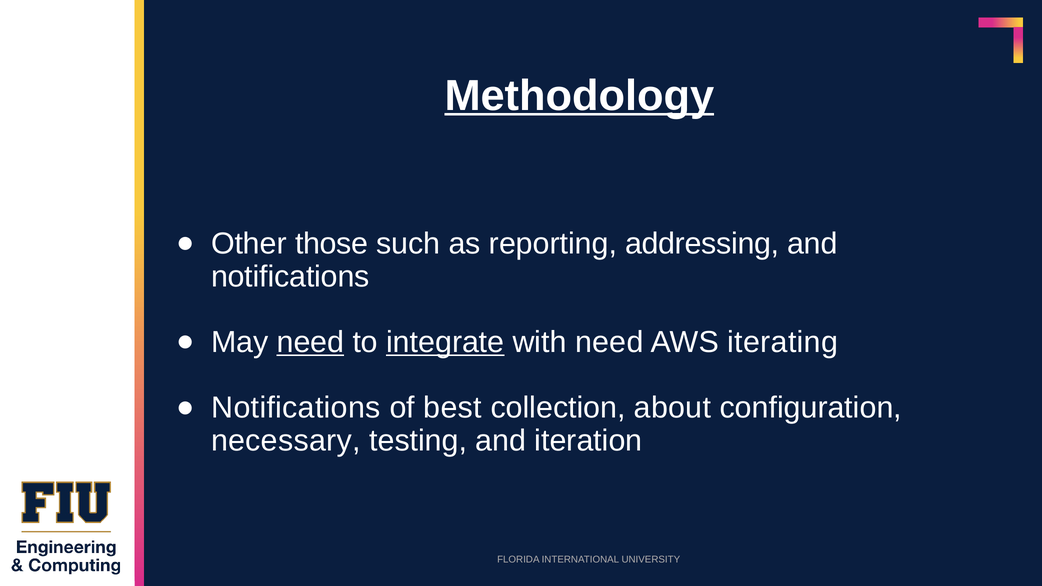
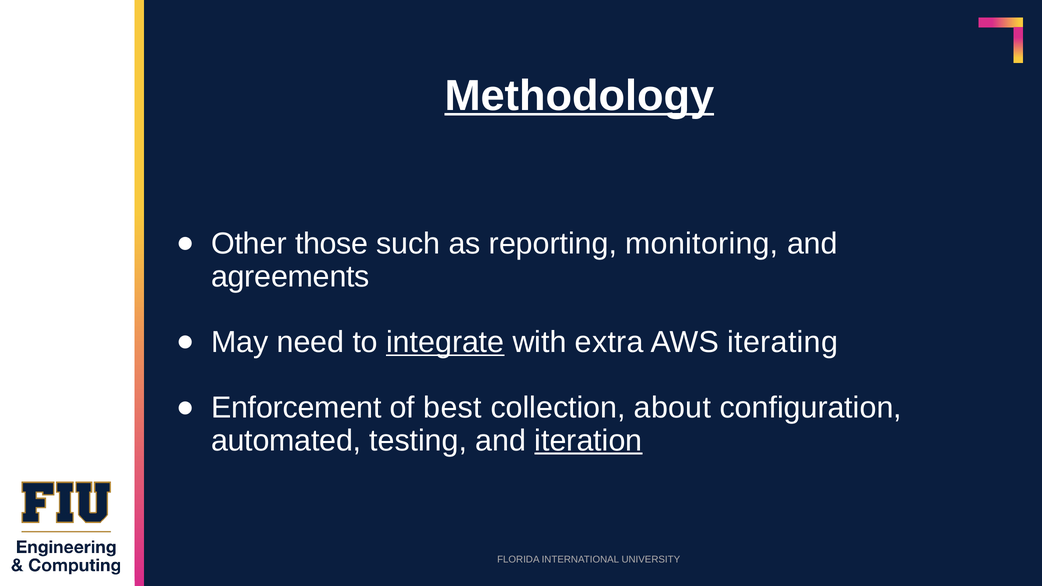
addressing: addressing -> monitoring
notifications at (290, 277): notifications -> agreements
need at (310, 342) underline: present -> none
with need: need -> extra
Notifications at (296, 408): Notifications -> Enforcement
necessary: necessary -> automated
iteration underline: none -> present
